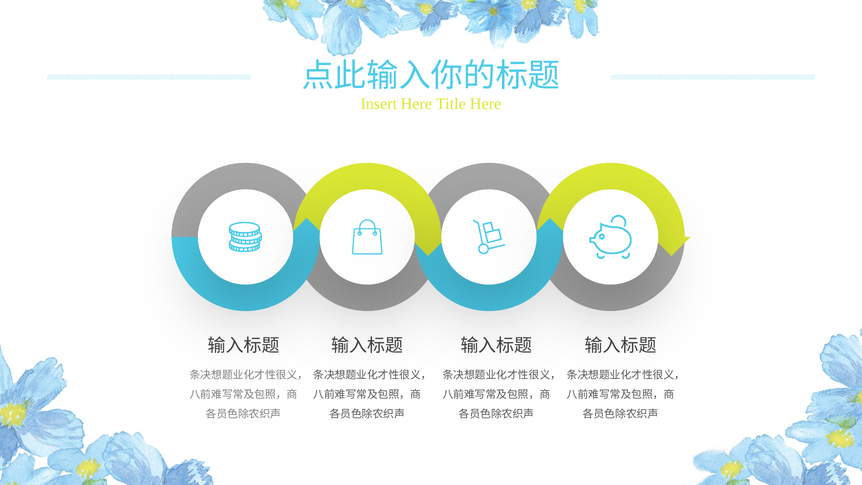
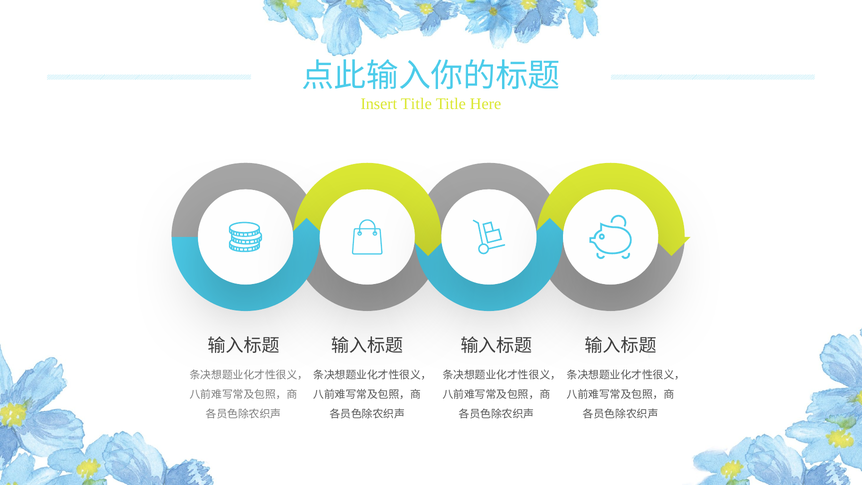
Insert Here: Here -> Title
